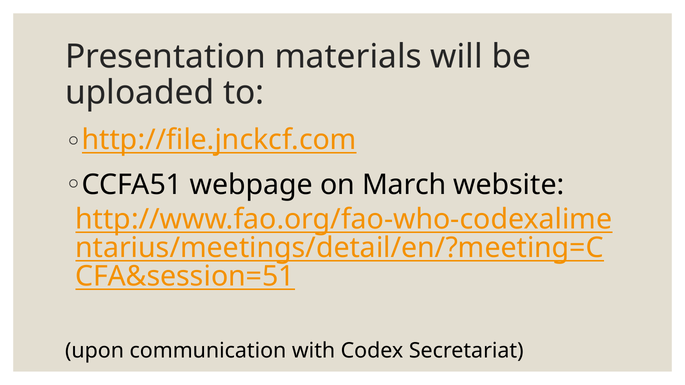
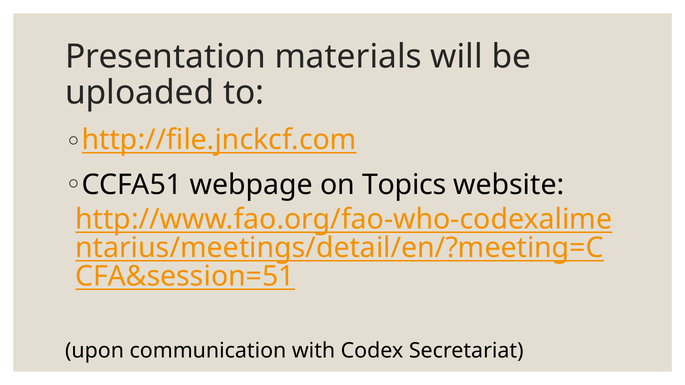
March: March -> Topics
